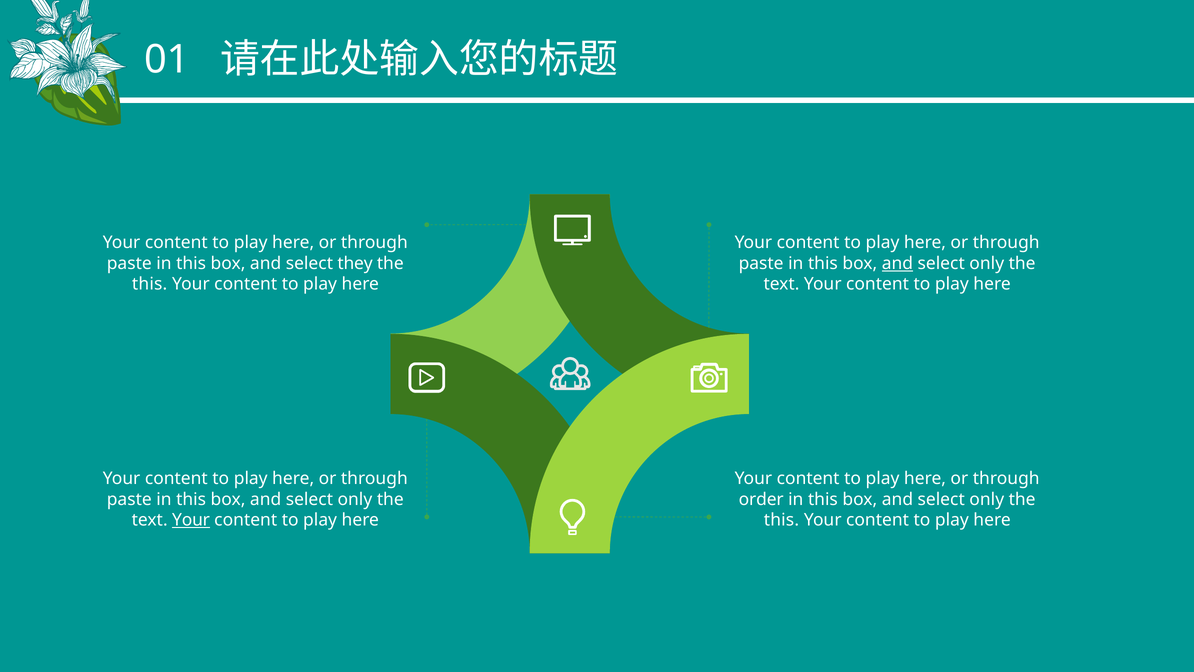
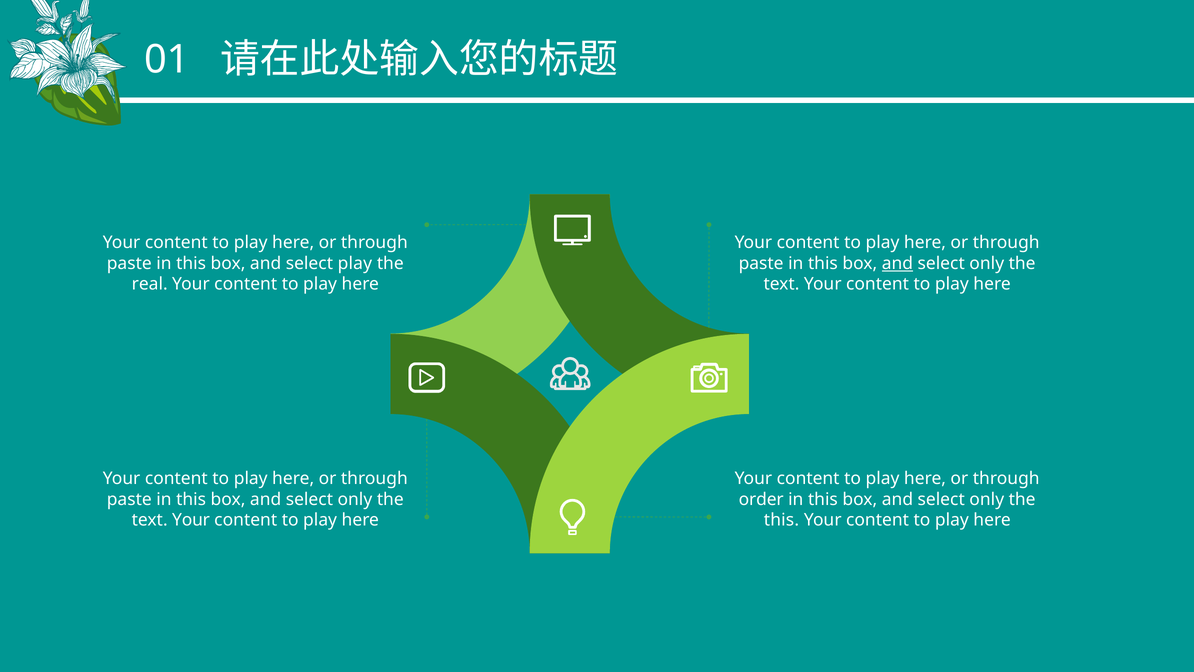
select they: they -> play
this at (150, 284): this -> real
Your at (191, 520) underline: present -> none
